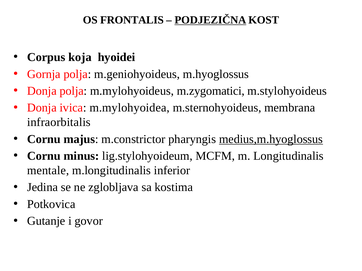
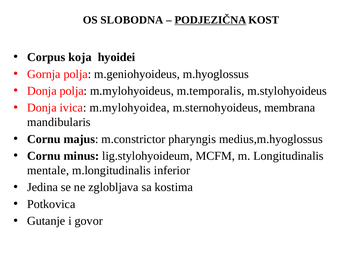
FRONTALIS: FRONTALIS -> SLOBODNA
m.zygomatici: m.zygomatici -> m.temporalis
infraorbitalis: infraorbitalis -> mandibularis
medius,m.hyoglossus underline: present -> none
